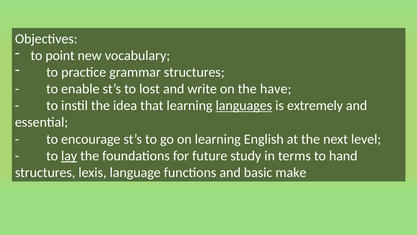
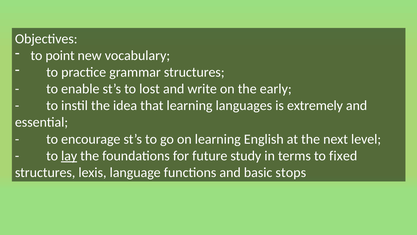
have: have -> early
languages underline: present -> none
hand: hand -> fixed
make: make -> stops
